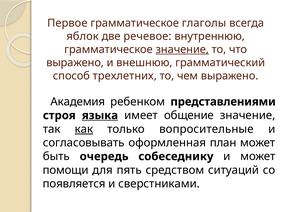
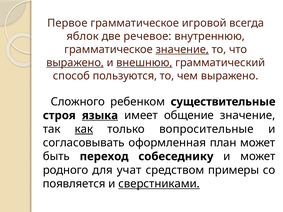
глаголы: глаголы -> игровой
выражено at (75, 63) underline: none -> present
внешнюю underline: none -> present
трехлетних: трехлетних -> пользуются
Академия: Академия -> Сложного
представлениями: представлениями -> существительные
очередь: очередь -> переход
помощи: помощи -> родного
пять: пять -> учат
ситуаций: ситуаций -> примеры
сверстниками underline: none -> present
